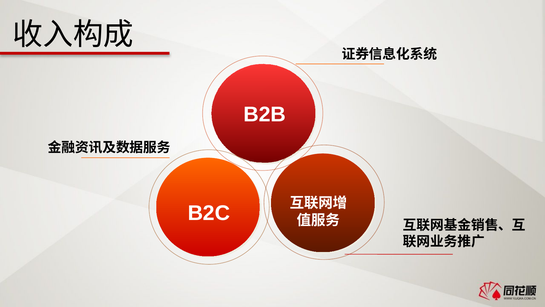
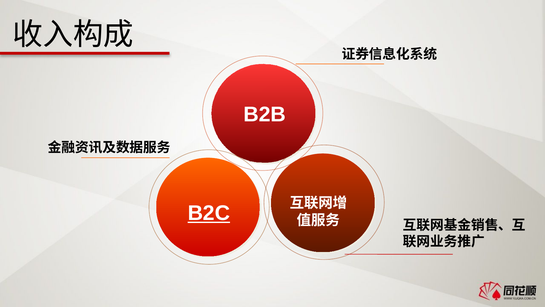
B2C underline: none -> present
